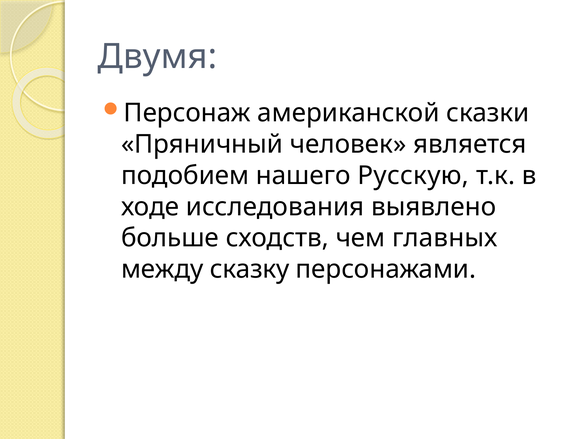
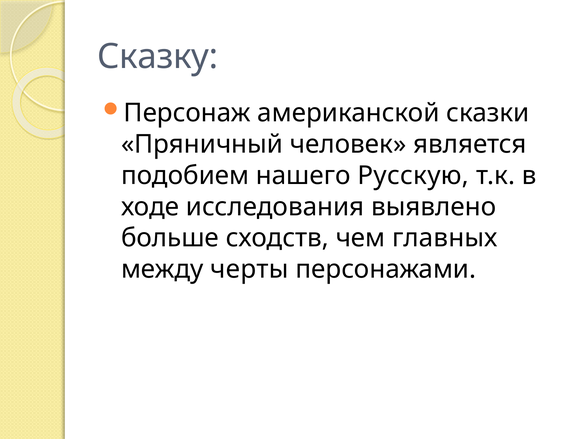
Двумя: Двумя -> Сказку
сказку: сказку -> черты
